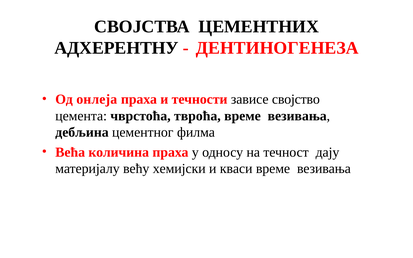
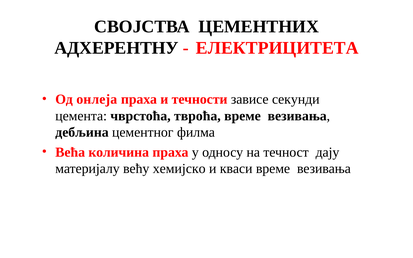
ДЕНТИНОГЕНЕЗА: ДЕНТИНОГЕНЕЗА -> ЕЛЕКТРИЦИТЕТА
својство: својство -> секунди
хемијски: хемијски -> хемијско
